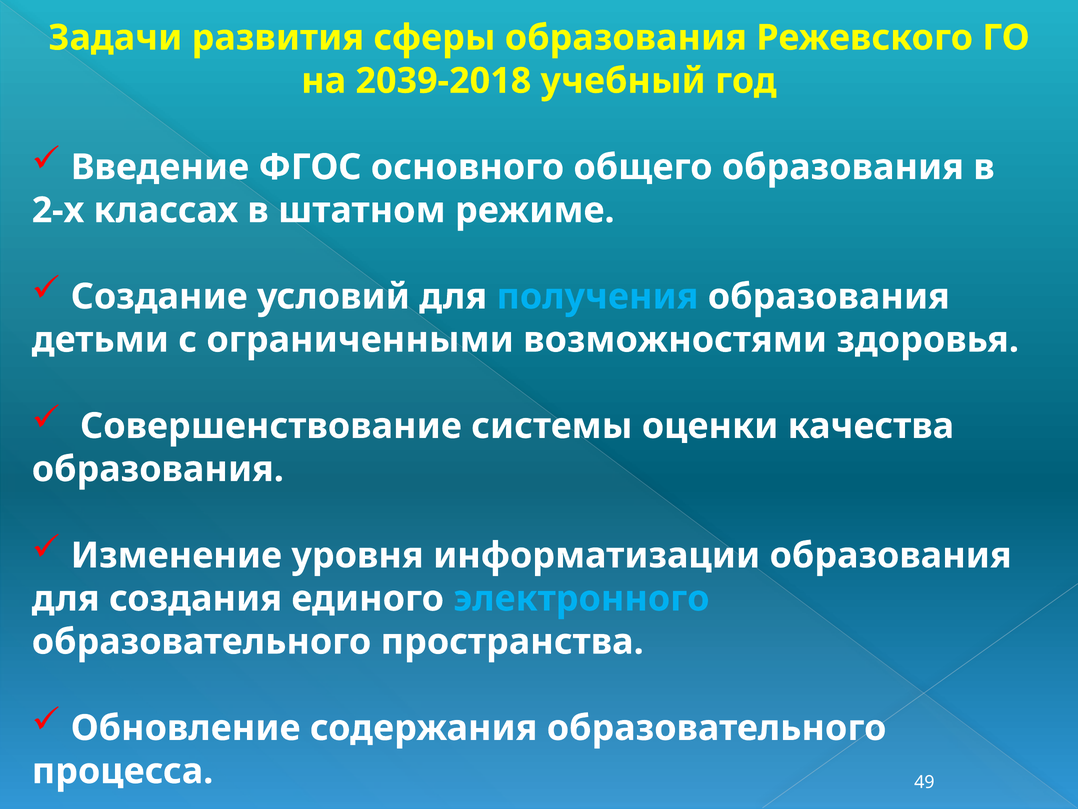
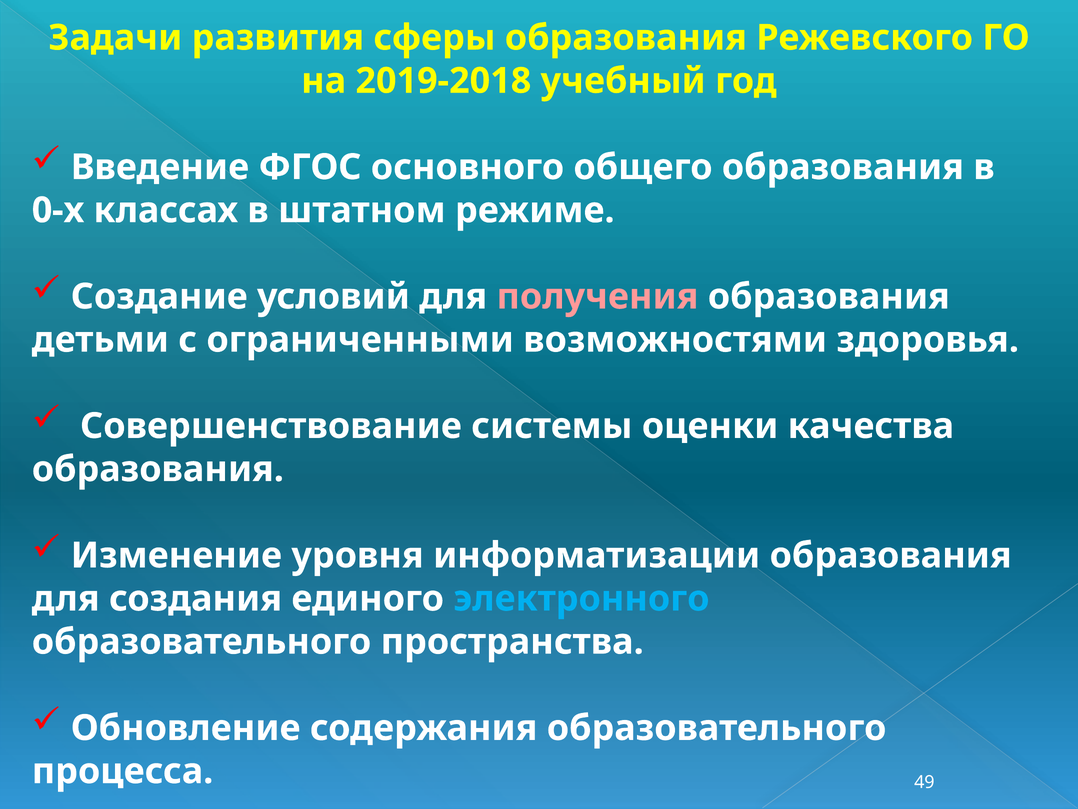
2039-2018: 2039-2018 -> 2019-2018
2-х: 2-х -> 0-х
получения colour: light blue -> pink
